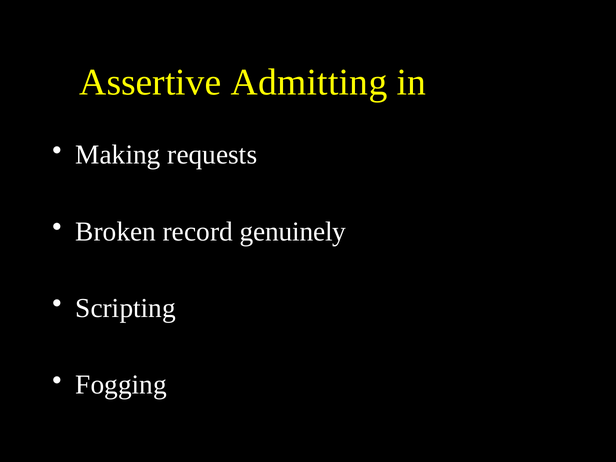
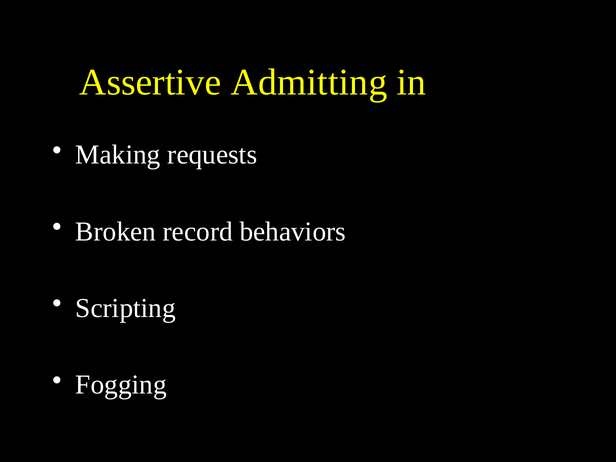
genuinely: genuinely -> behaviors
